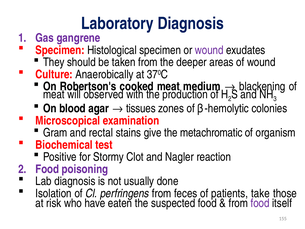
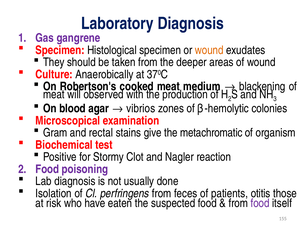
wound at (209, 50) colour: purple -> orange
tissues: tissues -> vibrios
take: take -> otitis
